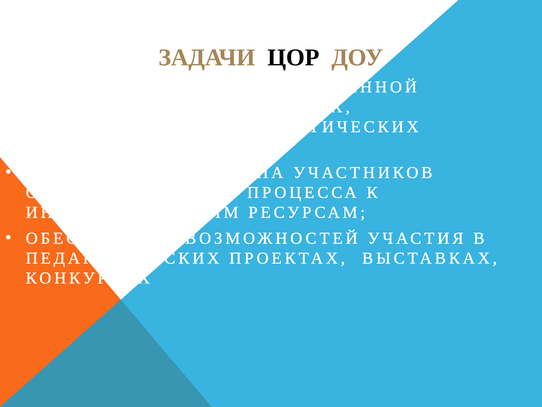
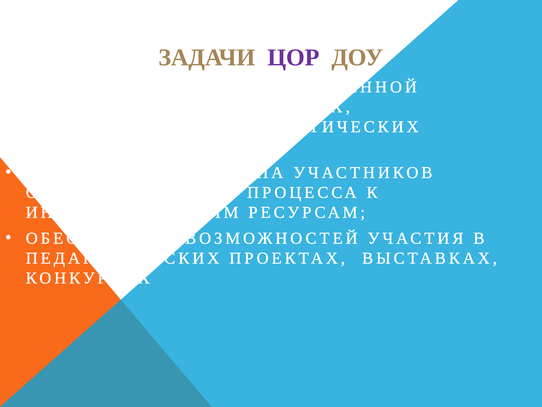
ЦОР colour: black -> purple
